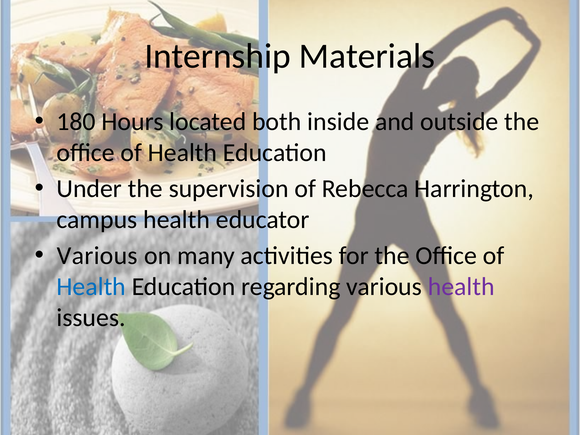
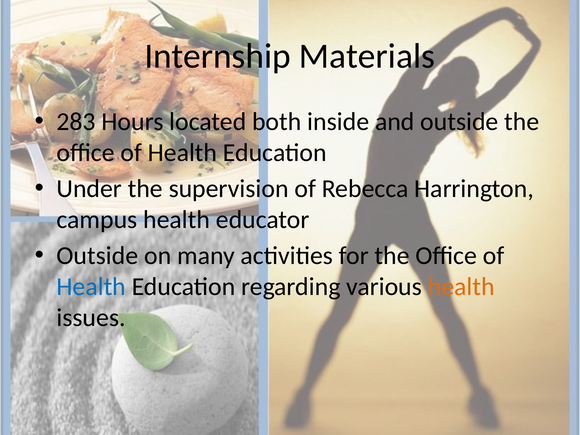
180: 180 -> 283
Various at (97, 256): Various -> Outside
health at (461, 287) colour: purple -> orange
